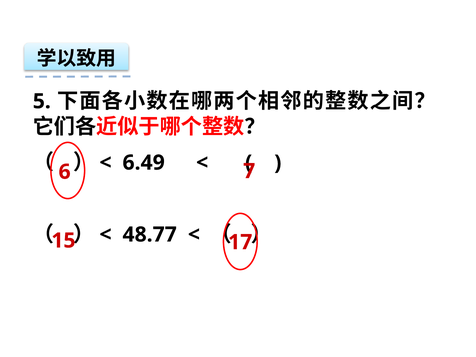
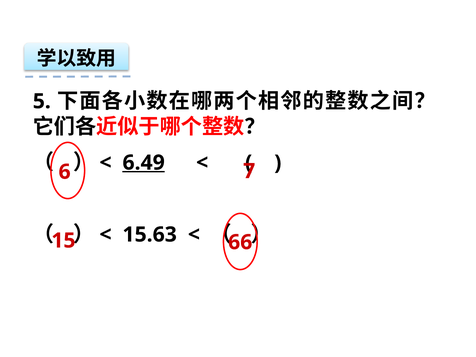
6.49 underline: none -> present
48.77: 48.77 -> 15.63
17: 17 -> 66
